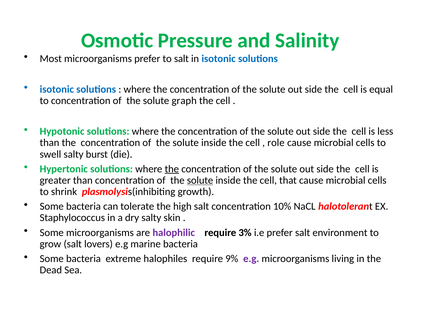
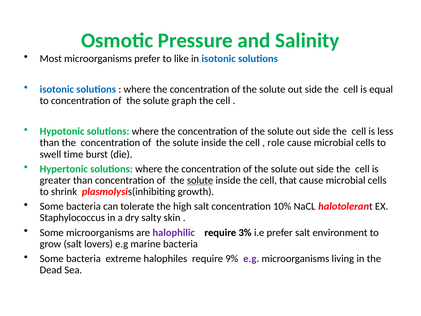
to salt: salt -> like
swell salty: salty -> time
the at (172, 169) underline: present -> none
